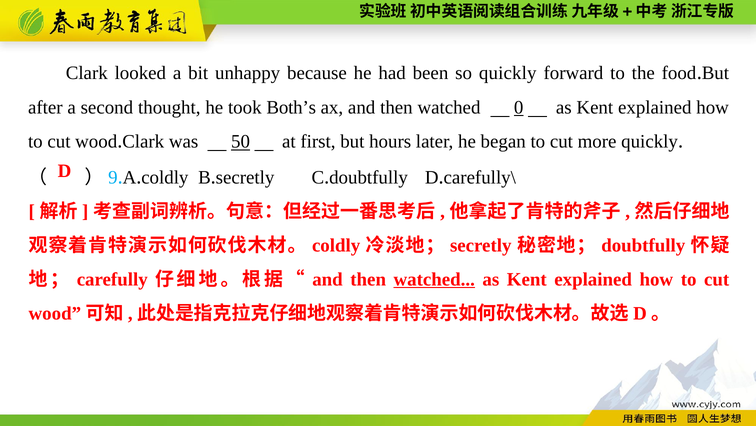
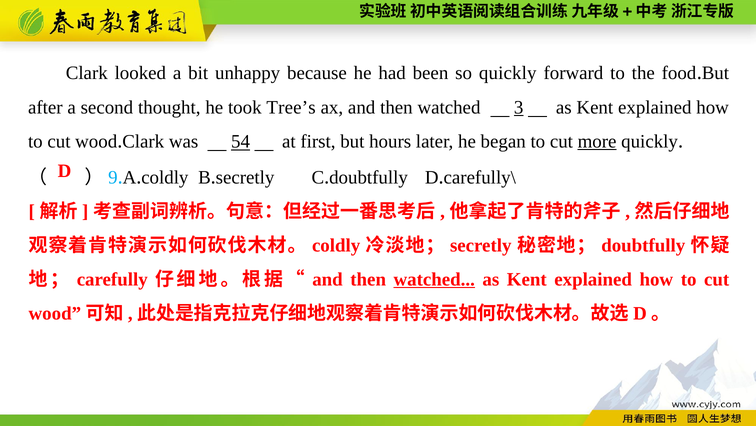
Both’s: Both’s -> Tree’s
0: 0 -> 3
50: 50 -> 54
more underline: none -> present
